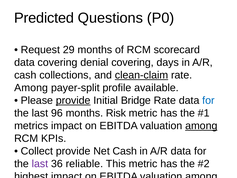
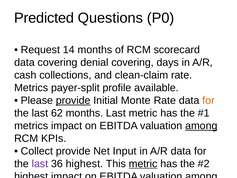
29: 29 -> 14
clean-claim underline: present -> none
Among at (31, 88): Among -> Metrics
Bridge: Bridge -> Monte
for at (208, 100) colour: blue -> orange
96: 96 -> 62
months Risk: Risk -> Last
Net Cash: Cash -> Input
36 reliable: reliable -> highest
metric at (143, 163) underline: none -> present
